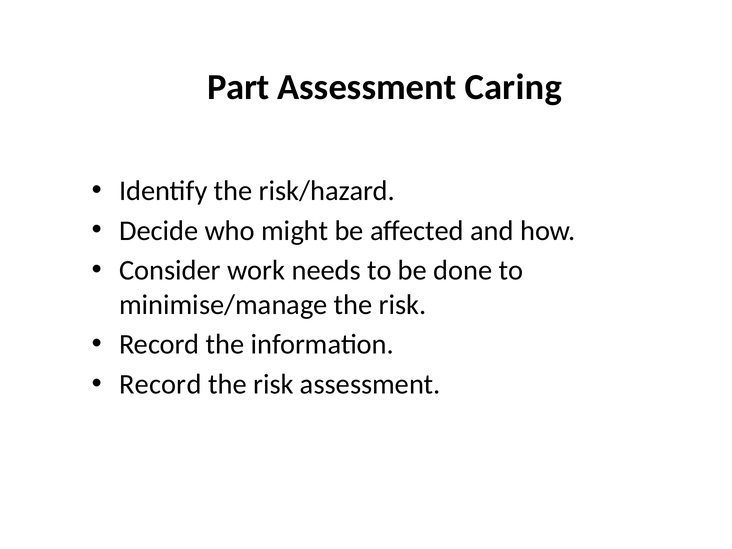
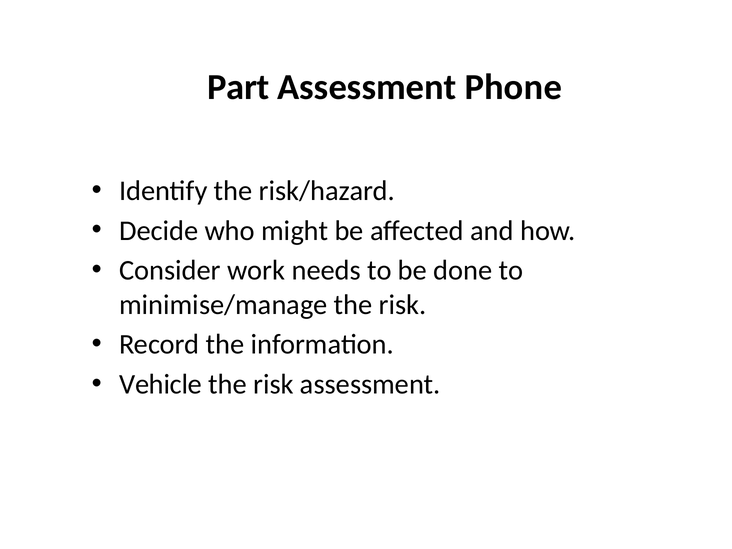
Caring: Caring -> Phone
Record at (160, 384): Record -> Vehicle
